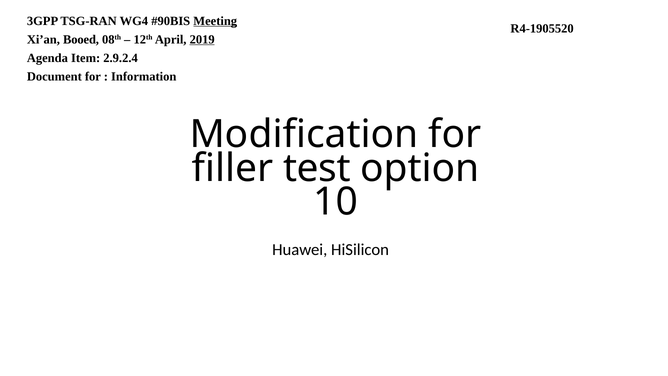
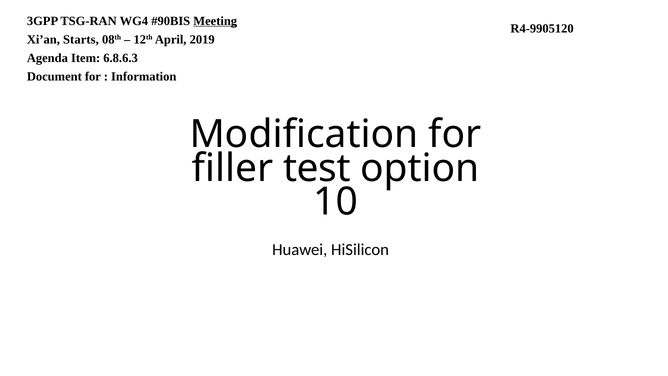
R4-1905520: R4-1905520 -> R4-9905120
Booed: Booed -> Starts
2019 underline: present -> none
2.9.2.4: 2.9.2.4 -> 6.8.6.3
